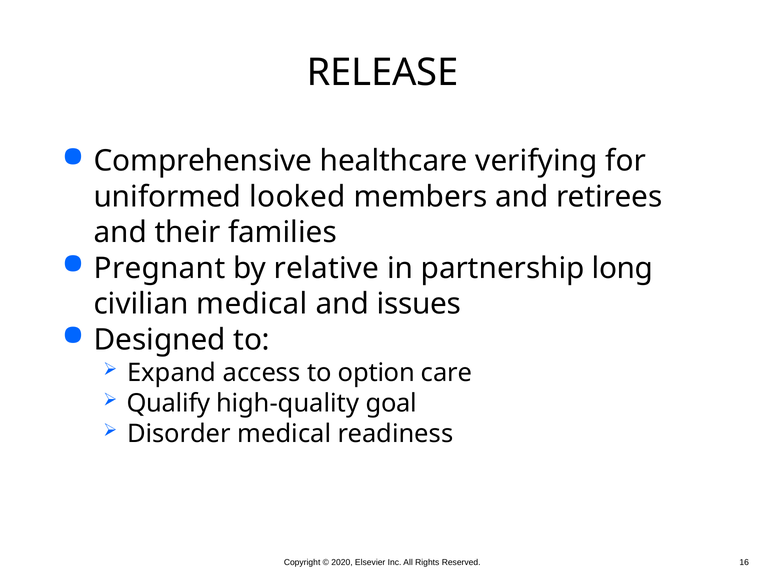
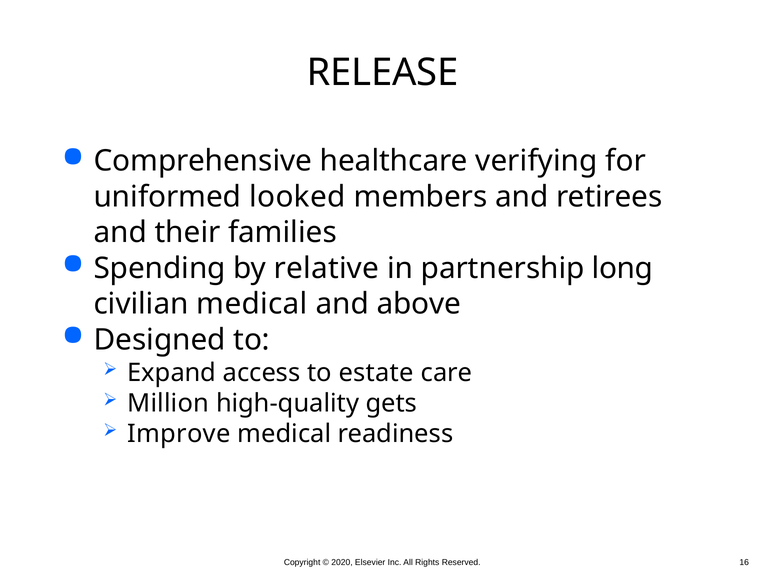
Pregnant: Pregnant -> Spending
issues: issues -> above
option: option -> estate
Qualify: Qualify -> Million
goal: goal -> gets
Disorder: Disorder -> Improve
